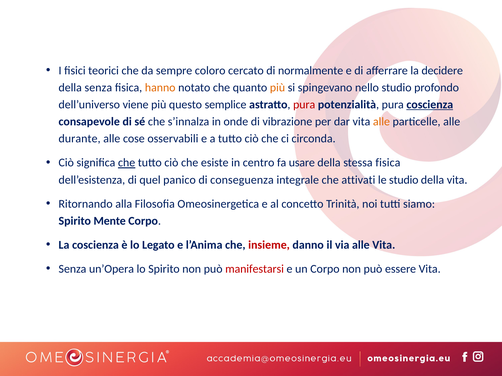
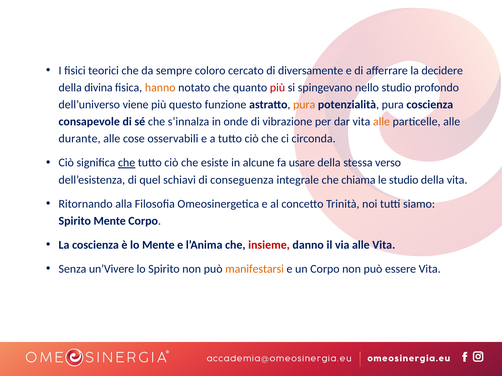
normalmente: normalmente -> diversamente
della senza: senza -> divina
più at (277, 88) colour: orange -> red
semplice: semplice -> funzione
pura at (304, 105) colour: red -> orange
coscienza at (430, 105) underline: present -> none
centro: centro -> alcune
stessa fisica: fisica -> verso
panico: panico -> schiavi
attivati: attivati -> chiama
lo Legato: Legato -> Mente
un’Opera: un’Opera -> un’Vivere
manifestarsi colour: red -> orange
